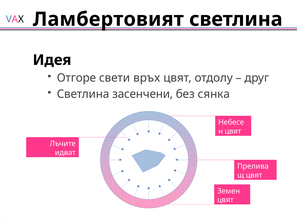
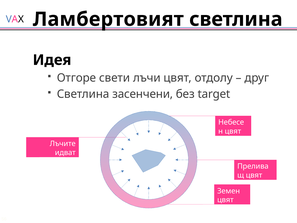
връх: връх -> лъчи
сянка: сянка -> target
